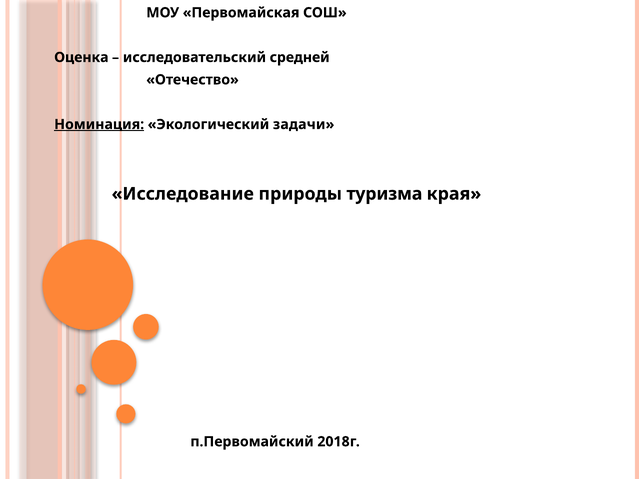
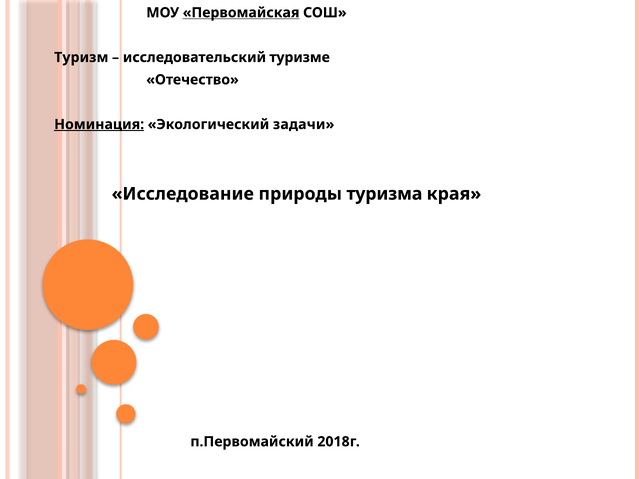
Первомайская underline: none -> present
Оценка: Оценка -> Туризм
средней: средней -> туризме
